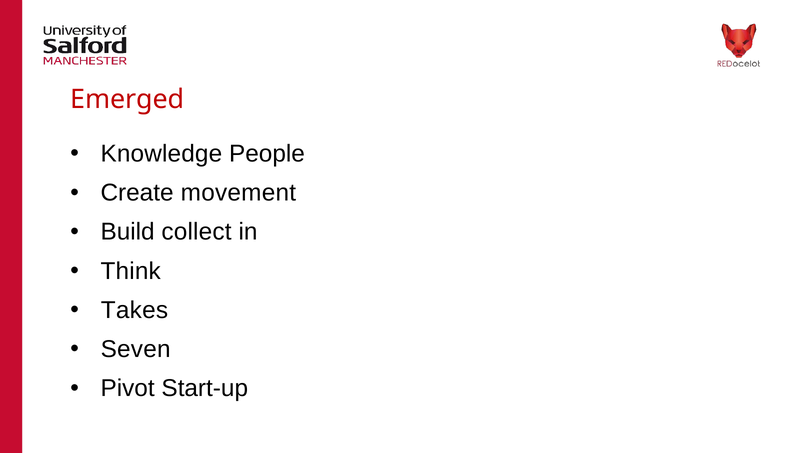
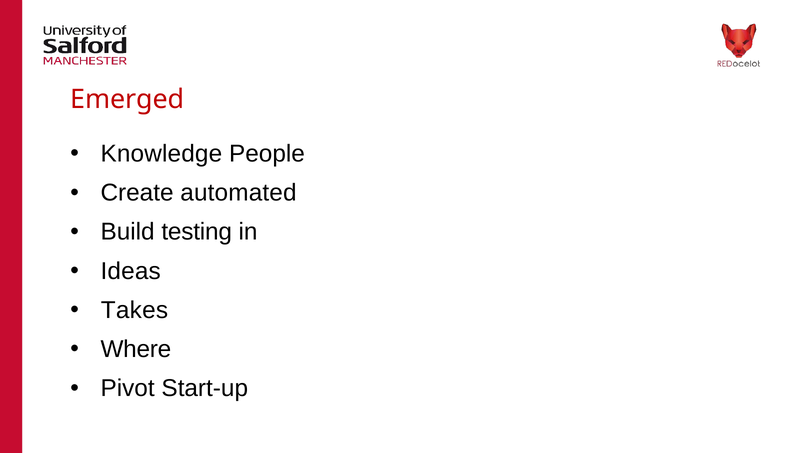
movement: movement -> automated
collect: collect -> testing
Think: Think -> Ideas
Seven: Seven -> Where
